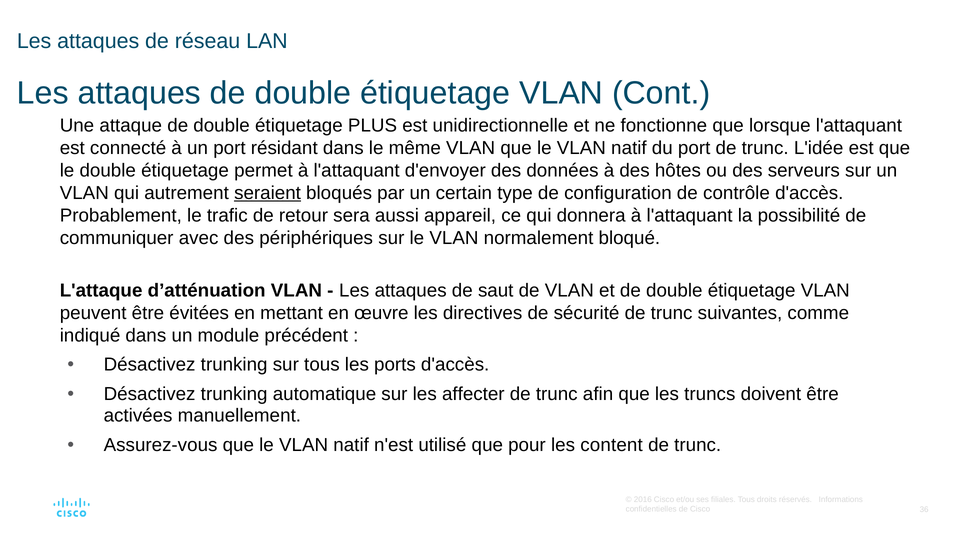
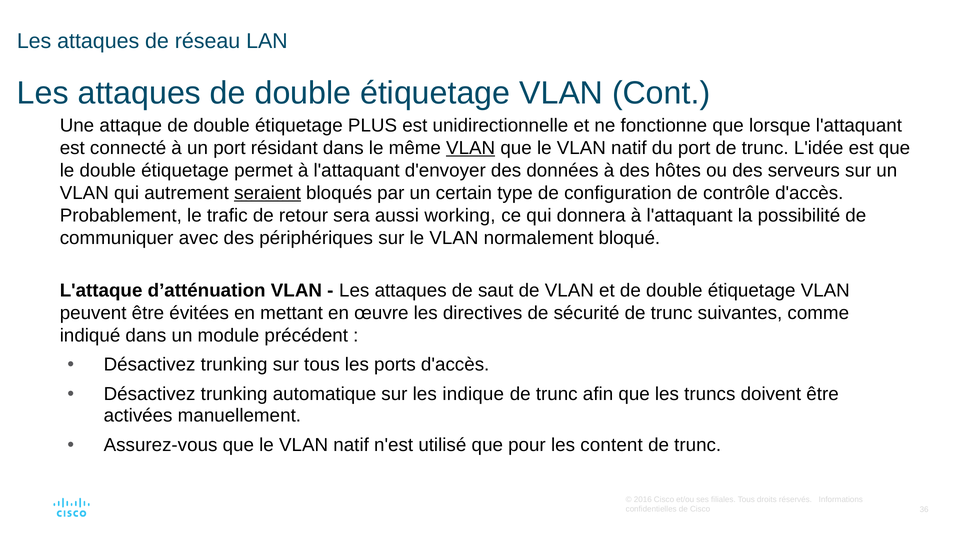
VLAN at (471, 148) underline: none -> present
appareil: appareil -> working
affecter: affecter -> indique
